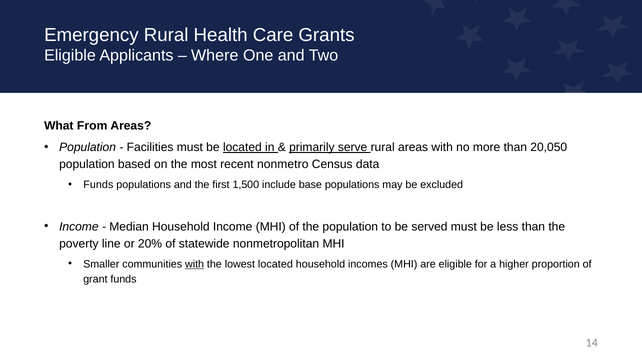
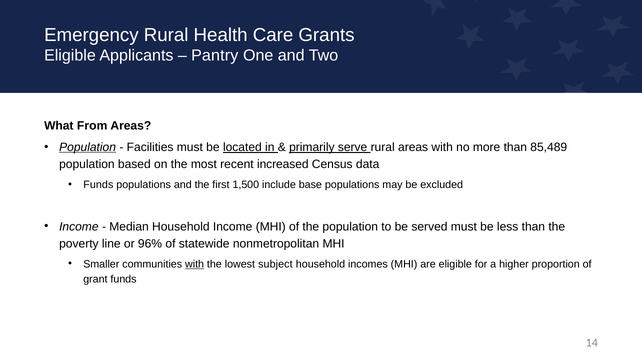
Where: Where -> Pantry
Population at (88, 147) underline: none -> present
20,050: 20,050 -> 85,489
nonmetro: nonmetro -> increased
20%: 20% -> 96%
lowest located: located -> subject
